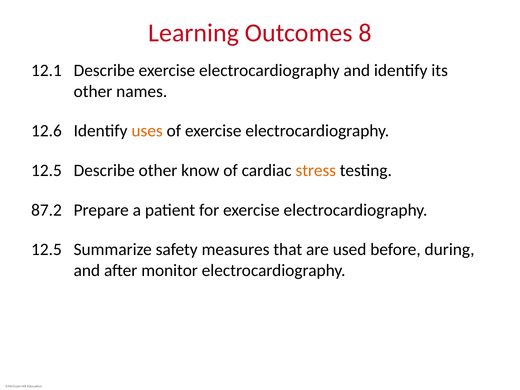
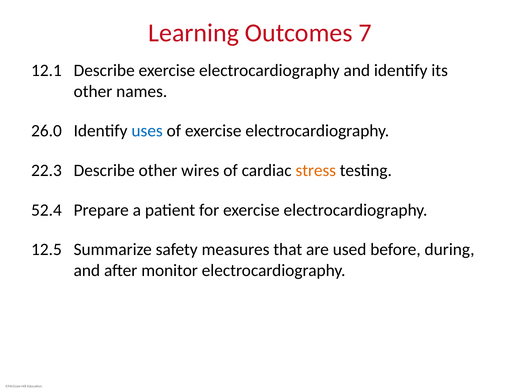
8: 8 -> 7
12.6: 12.6 -> 26.0
uses colour: orange -> blue
12.5 at (46, 170): 12.5 -> 22.3
know: know -> wires
87.2: 87.2 -> 52.4
